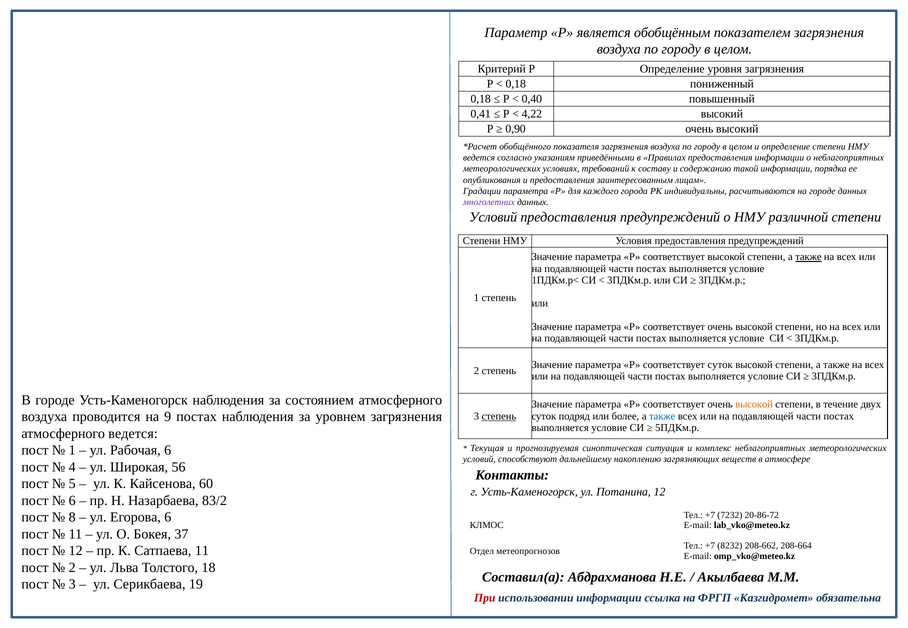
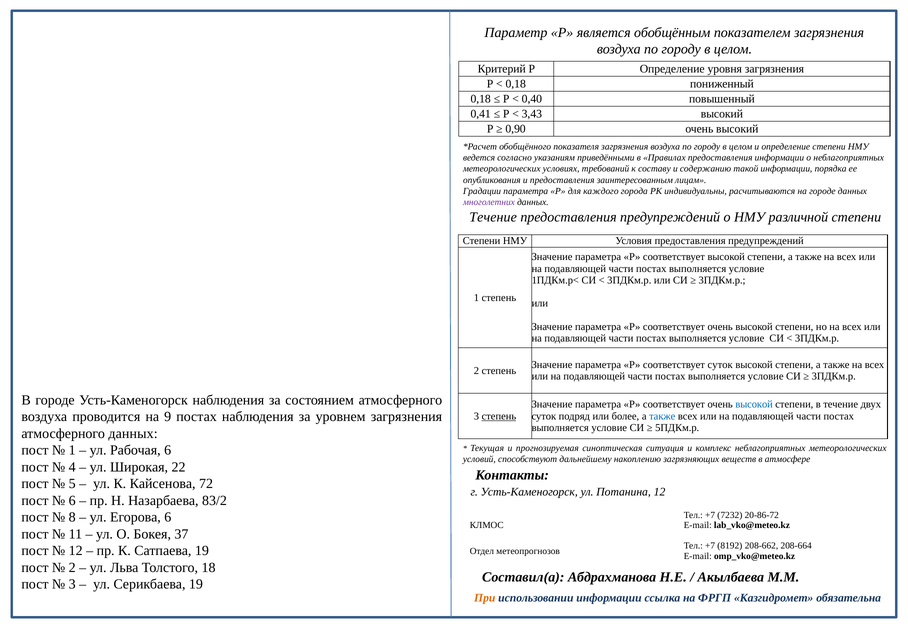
4,22: 4,22 -> 3,43
Условий at (493, 217): Условий -> Течение
также at (808, 257) underline: present -> none
высокой at (754, 405) colour: orange -> blue
атмосферного ведется: ведется -> данных
56: 56 -> 22
60: 60 -> 72
8232: 8232 -> 8192
Сатпаева 11: 11 -> 19
При colour: red -> orange
